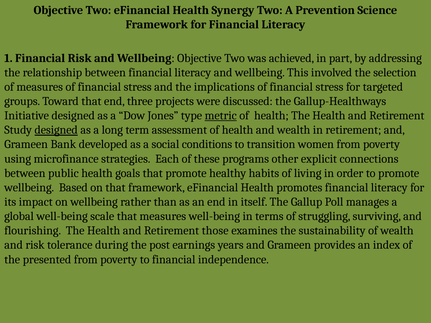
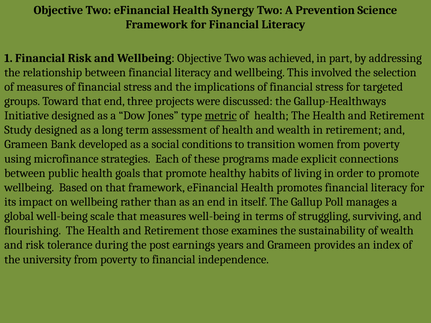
designed at (56, 130) underline: present -> none
other: other -> made
presented: presented -> university
